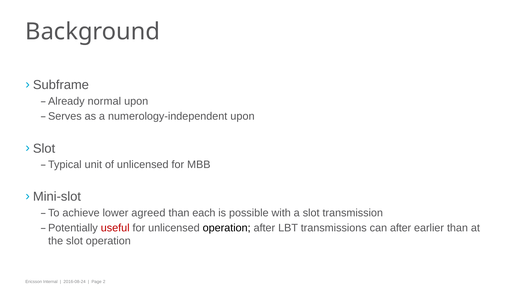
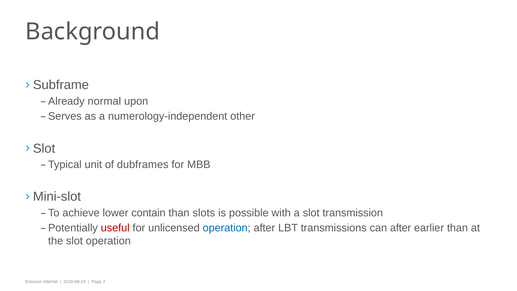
numerology-independent upon: upon -> other
of unlicensed: unlicensed -> dubframes
agreed: agreed -> contain
each: each -> slots
operation at (227, 228) colour: black -> blue
